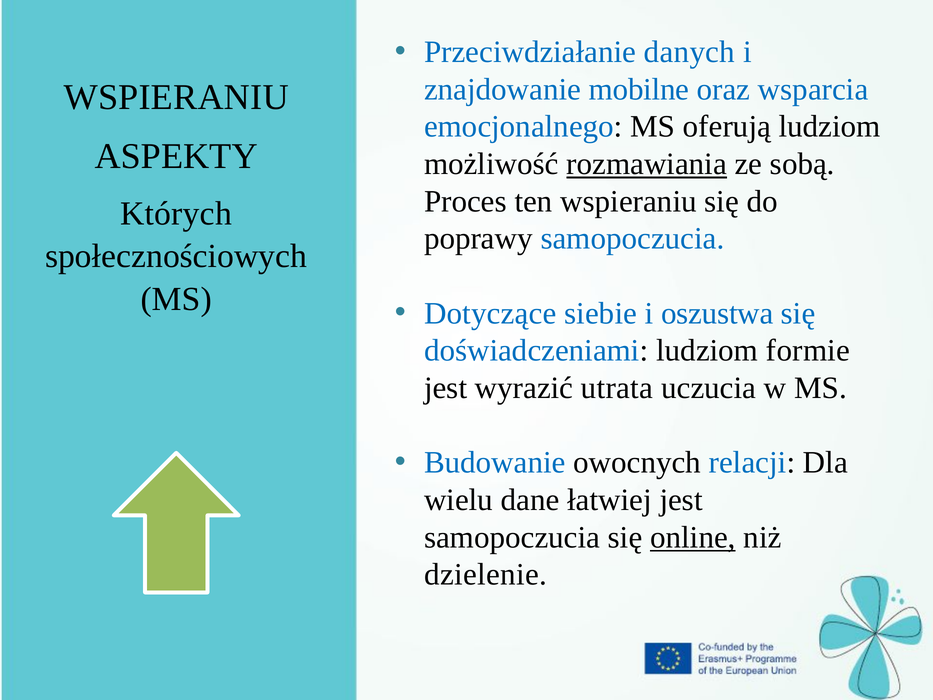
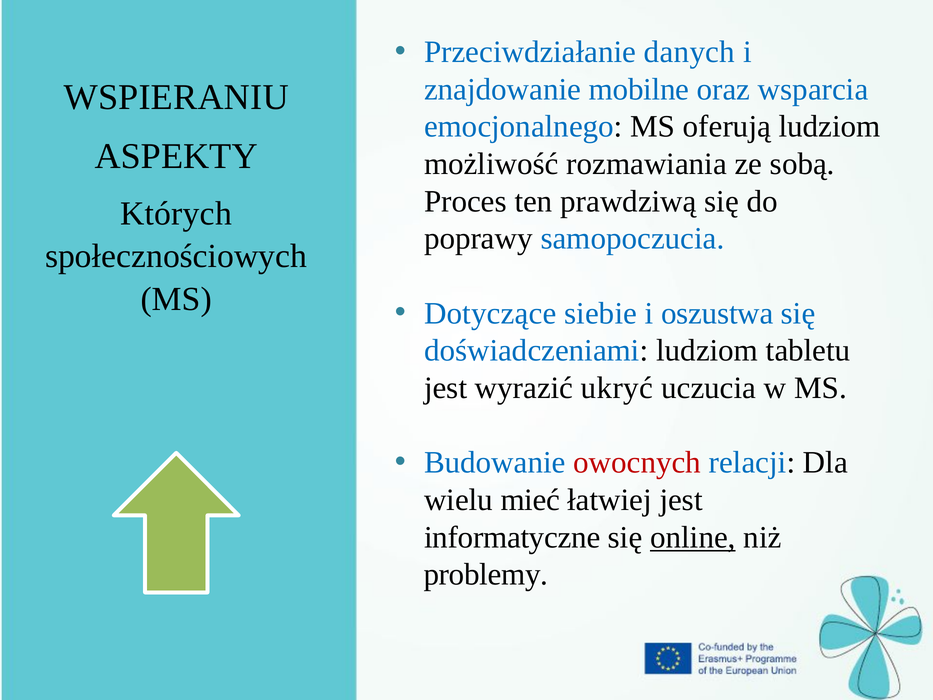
rozmawiania underline: present -> none
ten wspieraniu: wspieraniu -> prawdziwą
formie: formie -> tabletu
utrata: utrata -> ukryć
owocnych colour: black -> red
dane: dane -> mieć
samopoczucia at (512, 537): samopoczucia -> informatyczne
dzielenie: dzielenie -> problemy
